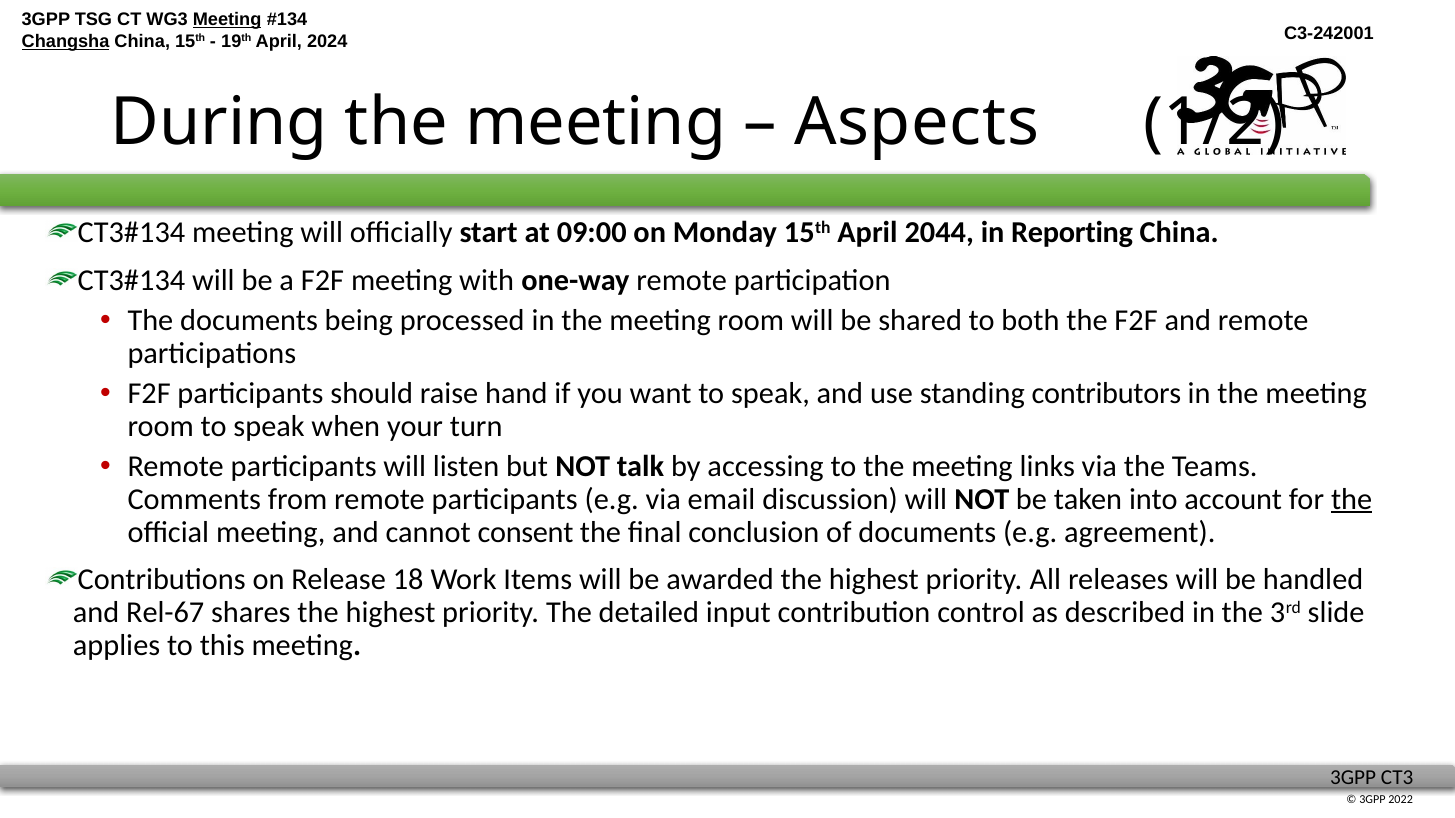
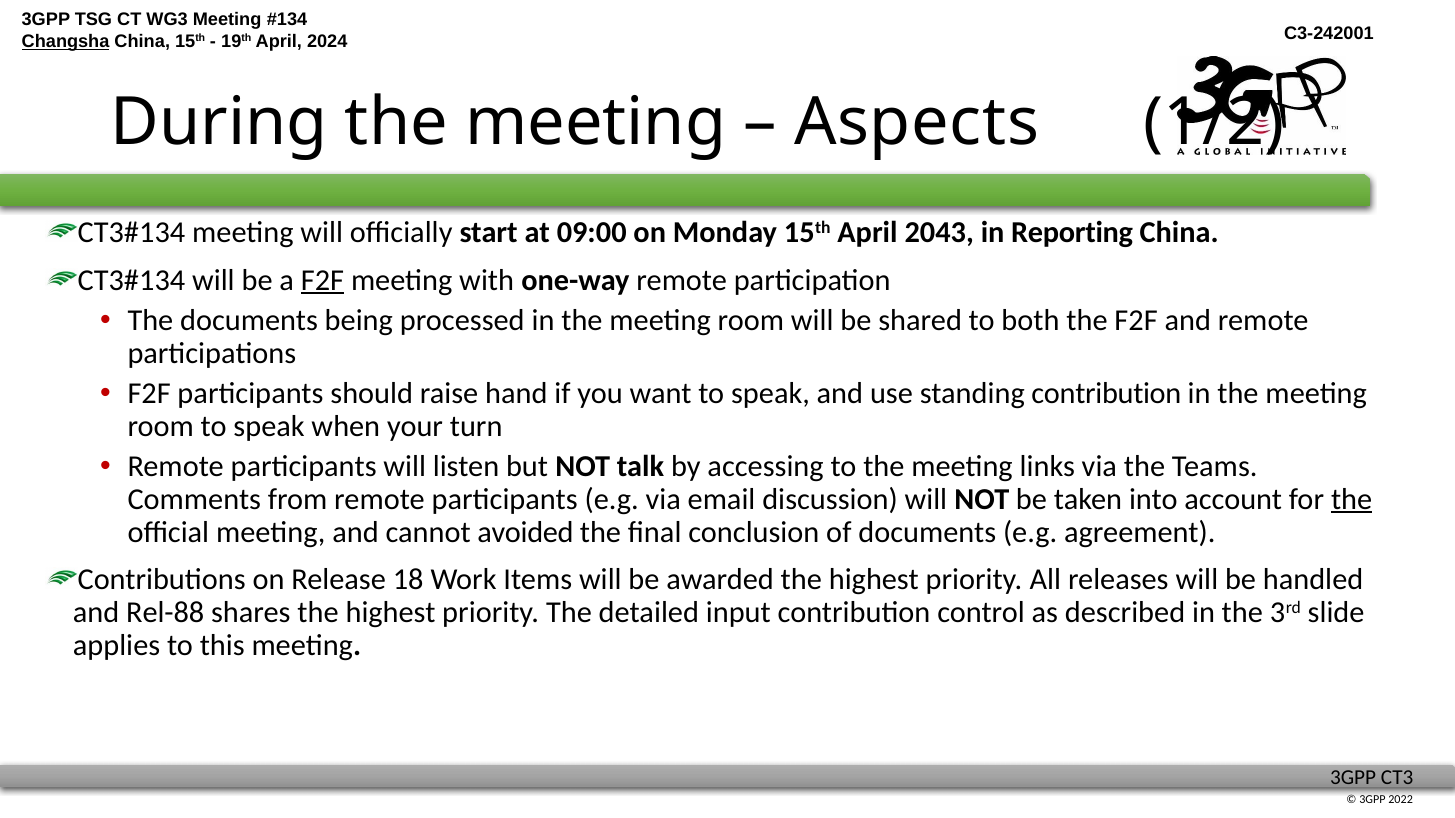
Meeting at (227, 19) underline: present -> none
2044: 2044 -> 2043
F2F at (322, 281) underline: none -> present
standing contributors: contributors -> contribution
consent: consent -> avoided
Rel-67: Rel-67 -> Rel-88
